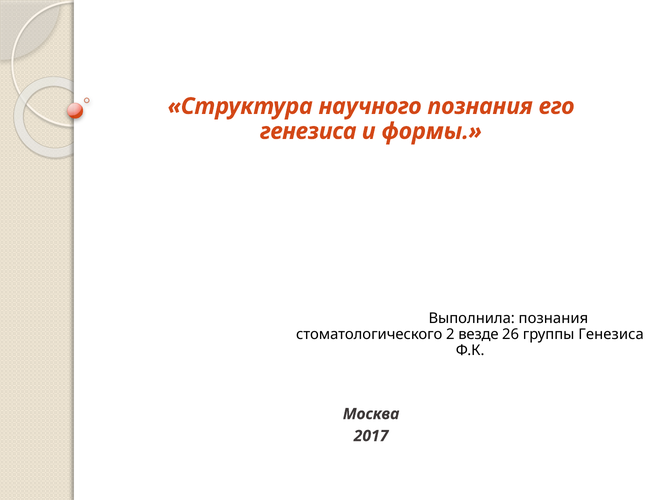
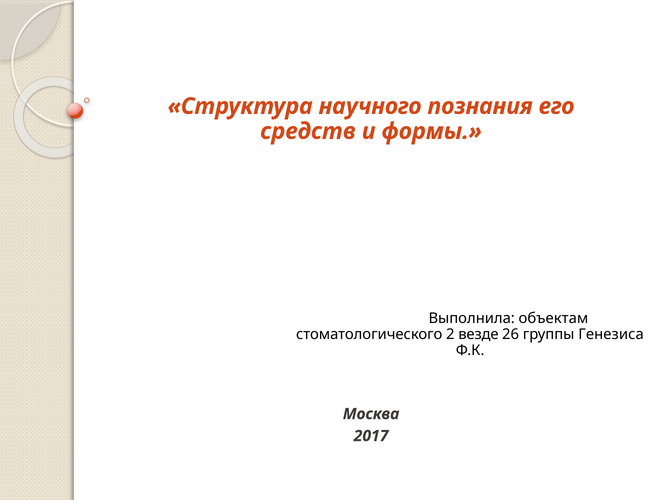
генезиса at (308, 131): генезиса -> средств
Выполнила познания: познания -> объектам
